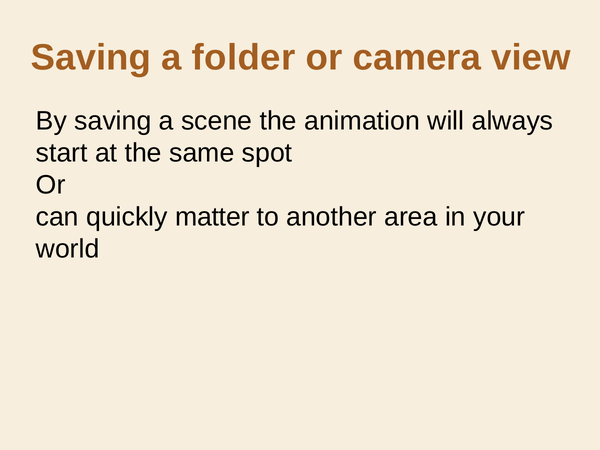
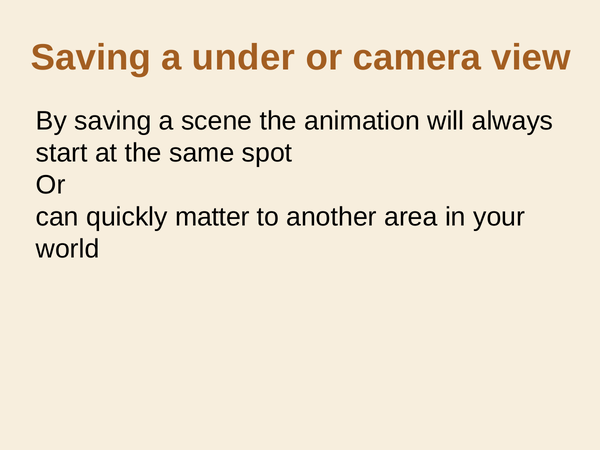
folder: folder -> under
